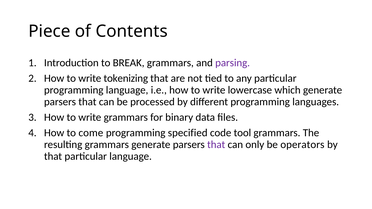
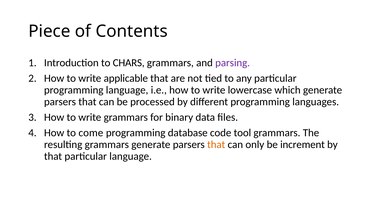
BREAK: BREAK -> CHARS
tokenizing: tokenizing -> applicable
specified: specified -> database
that at (216, 145) colour: purple -> orange
operators: operators -> increment
